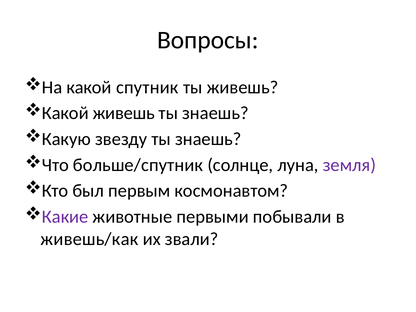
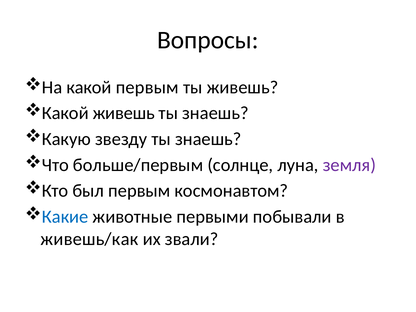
какой спутник: спутник -> первым
больше/спутник: больше/спутник -> больше/первым
Какие colour: purple -> blue
